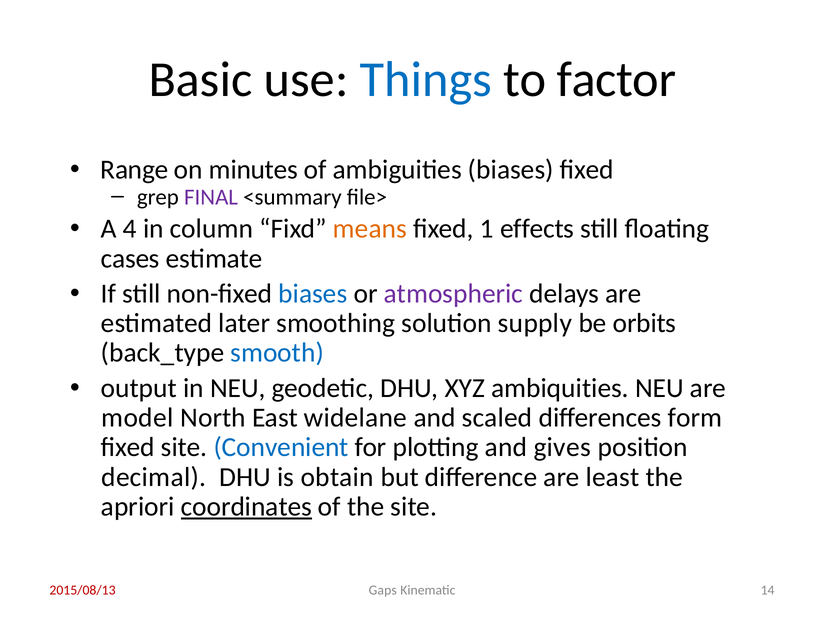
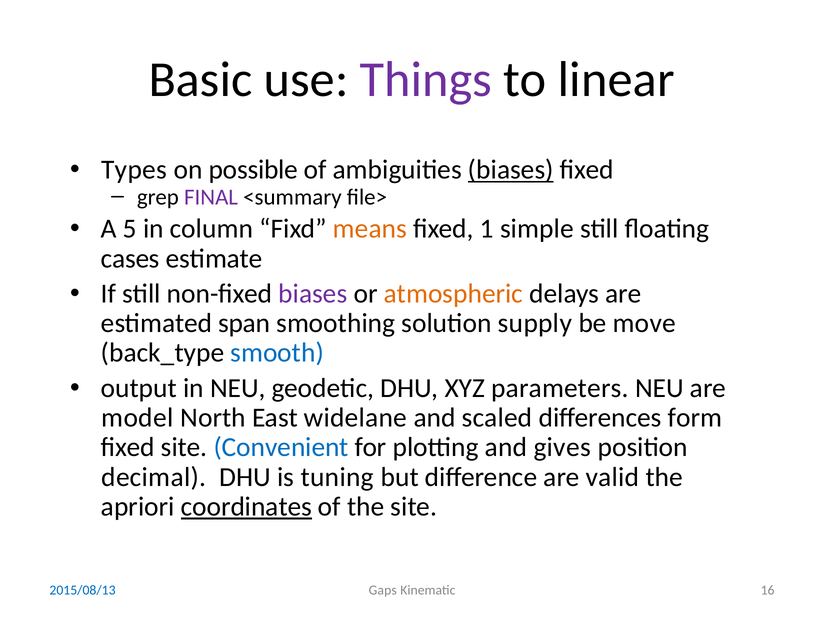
Things colour: blue -> purple
factor: factor -> linear
Range: Range -> Types
minutes: minutes -> possible
biases at (511, 170) underline: none -> present
4: 4 -> 5
effects: effects -> simple
biases at (313, 294) colour: blue -> purple
atmospheric colour: purple -> orange
later: later -> span
orbits: orbits -> move
ambiquities: ambiquities -> parameters
obtain: obtain -> tuning
least: least -> valid
14: 14 -> 16
2015/08/13 colour: red -> blue
